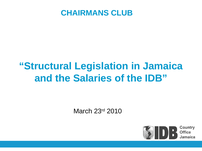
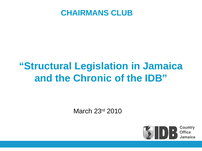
Salaries: Salaries -> Chronic
